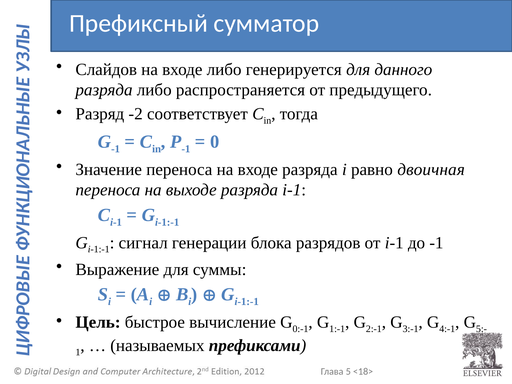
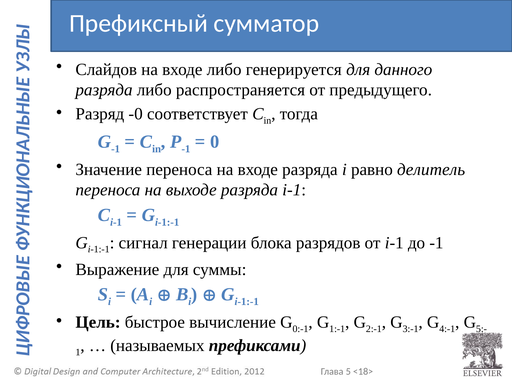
-2: -2 -> -0
двоичная: двоичная -> делитель
